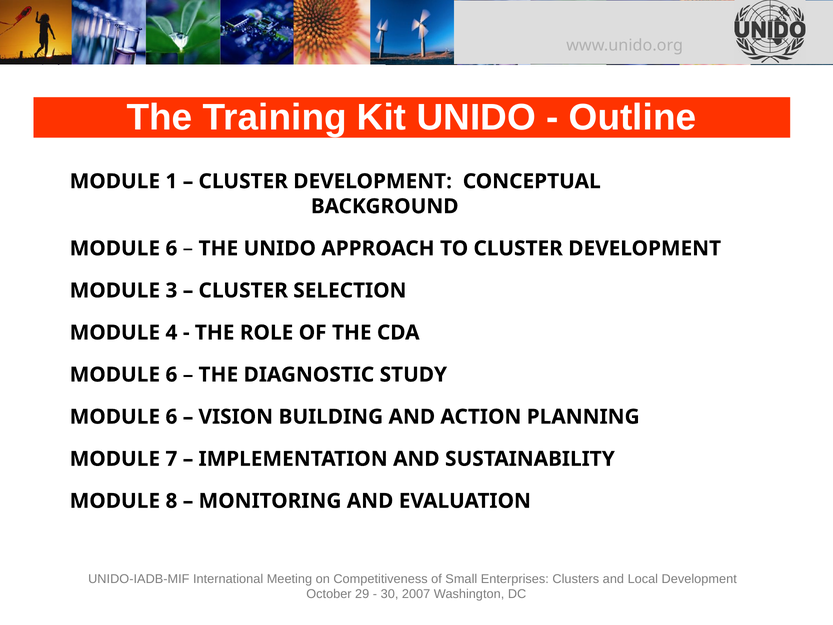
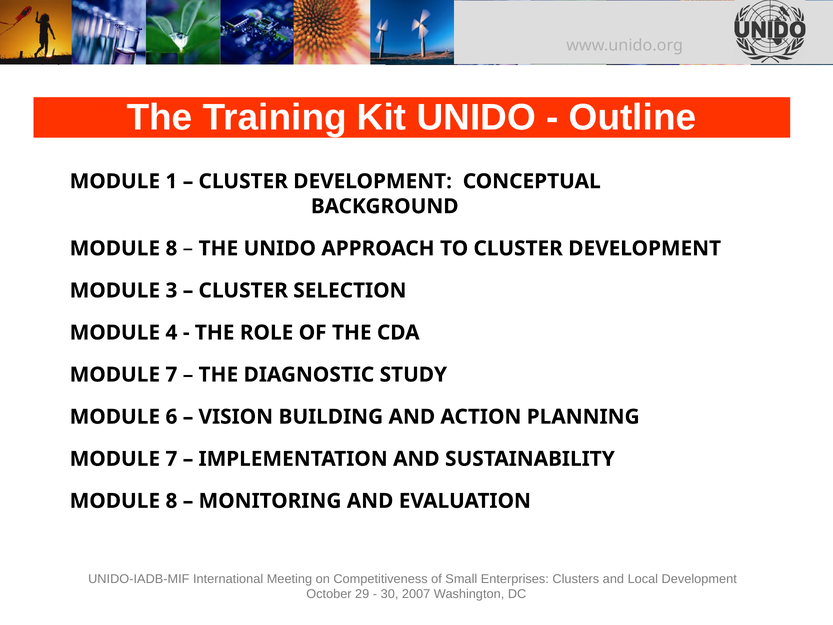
6 at (171, 248): 6 -> 8
6 at (171, 375): 6 -> 7
